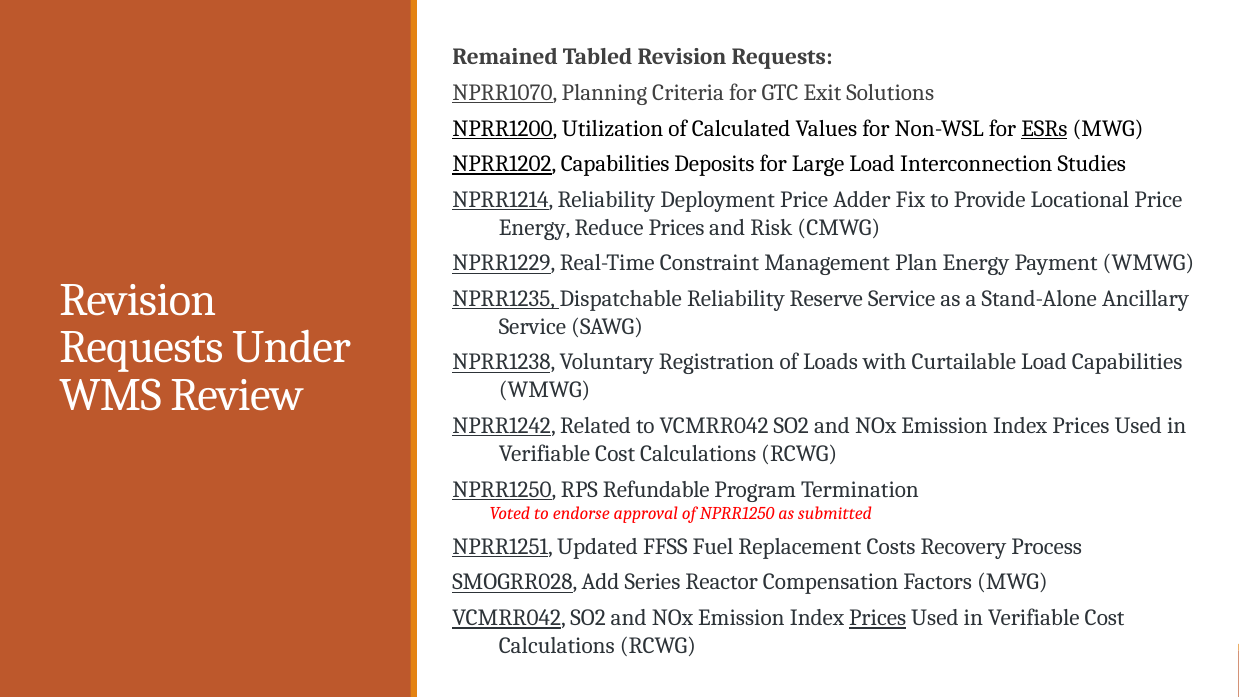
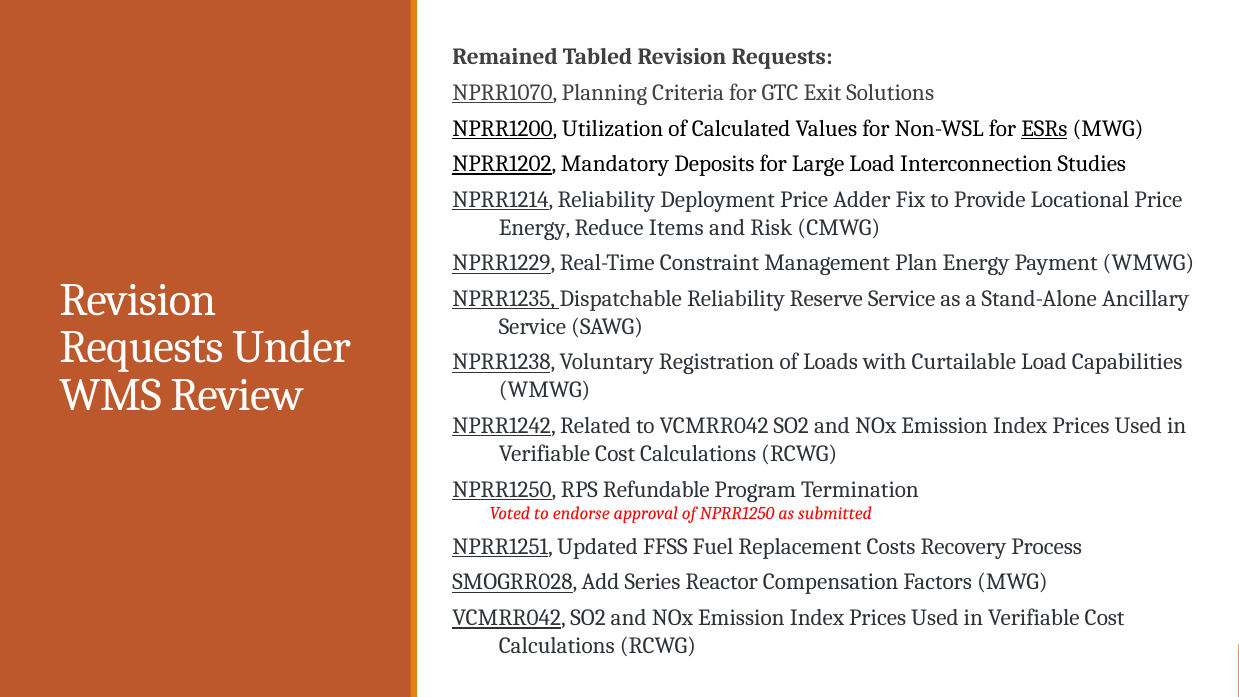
NPRR1202 Capabilities: Capabilities -> Mandatory
Reduce Prices: Prices -> Items
Prices at (878, 618) underline: present -> none
